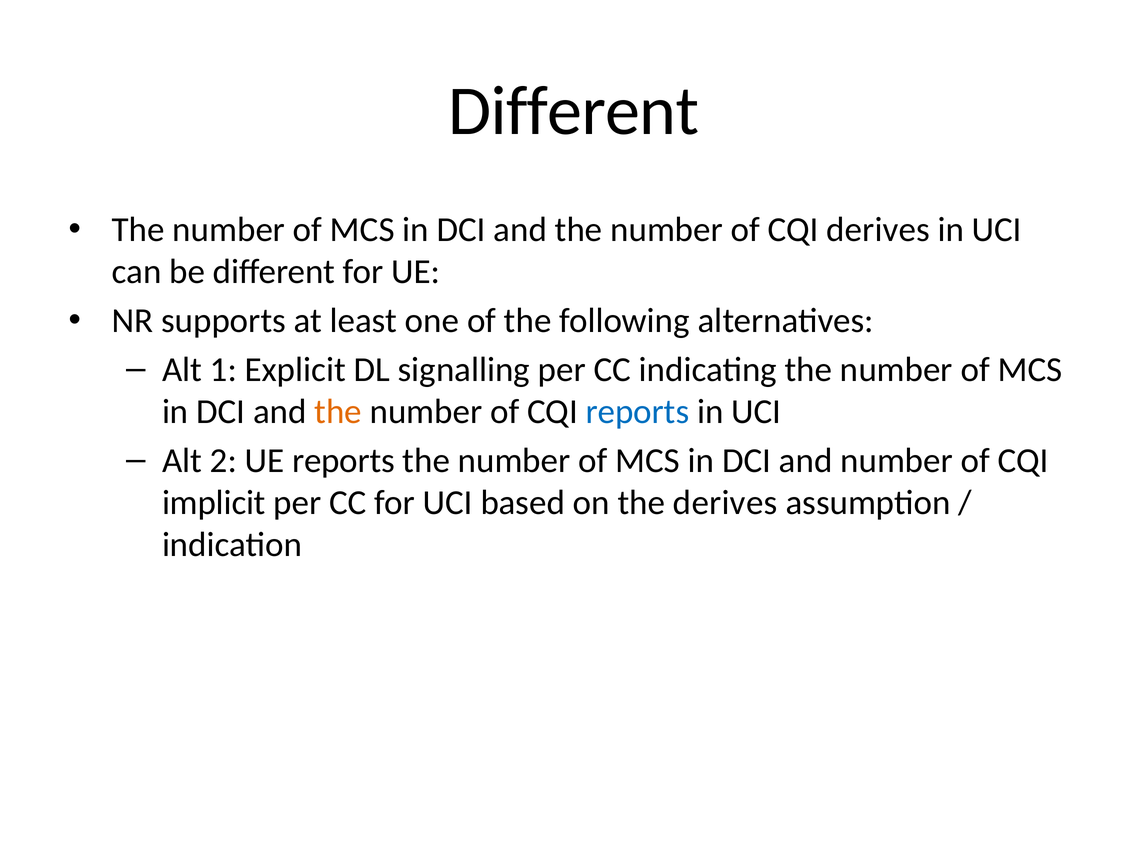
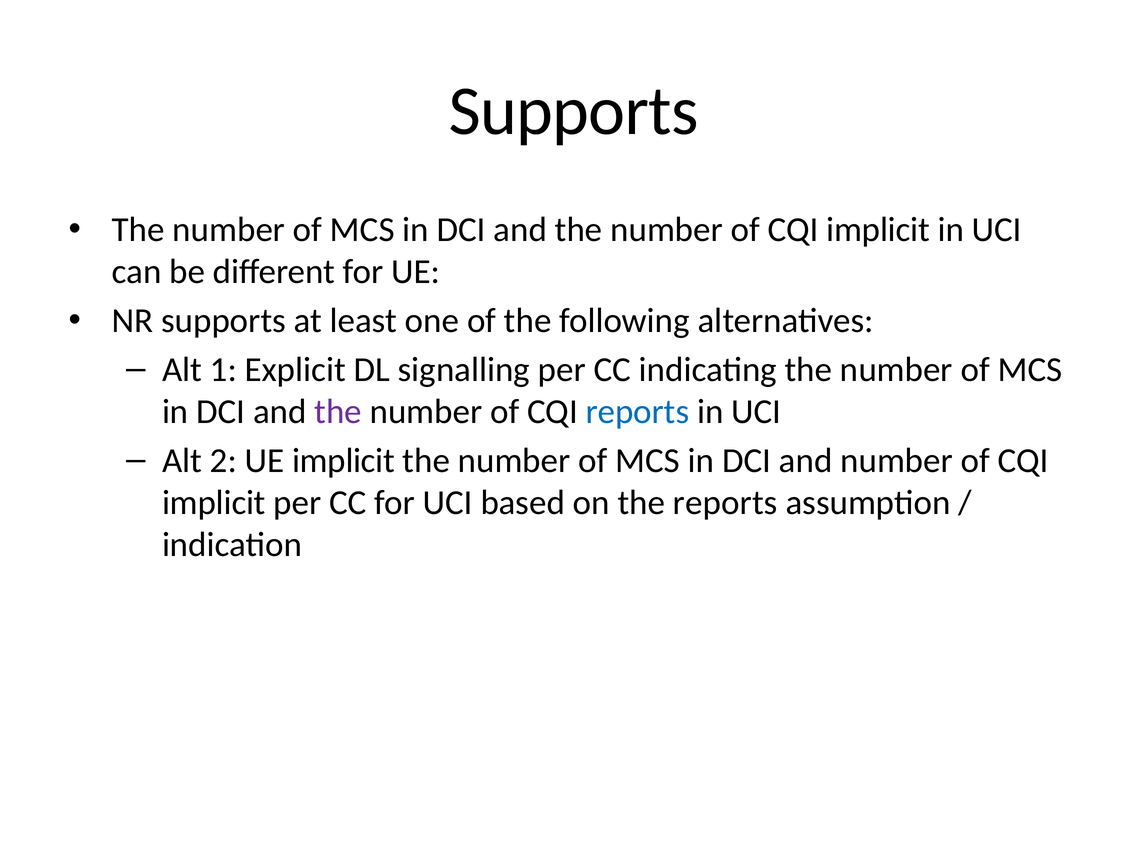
Different at (574, 111): Different -> Supports
derives at (878, 230): derives -> implicit
the at (338, 412) colour: orange -> purple
UE reports: reports -> implicit
the derives: derives -> reports
